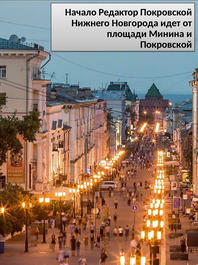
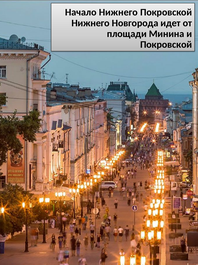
Начало Редактор: Редактор -> Нижнего
